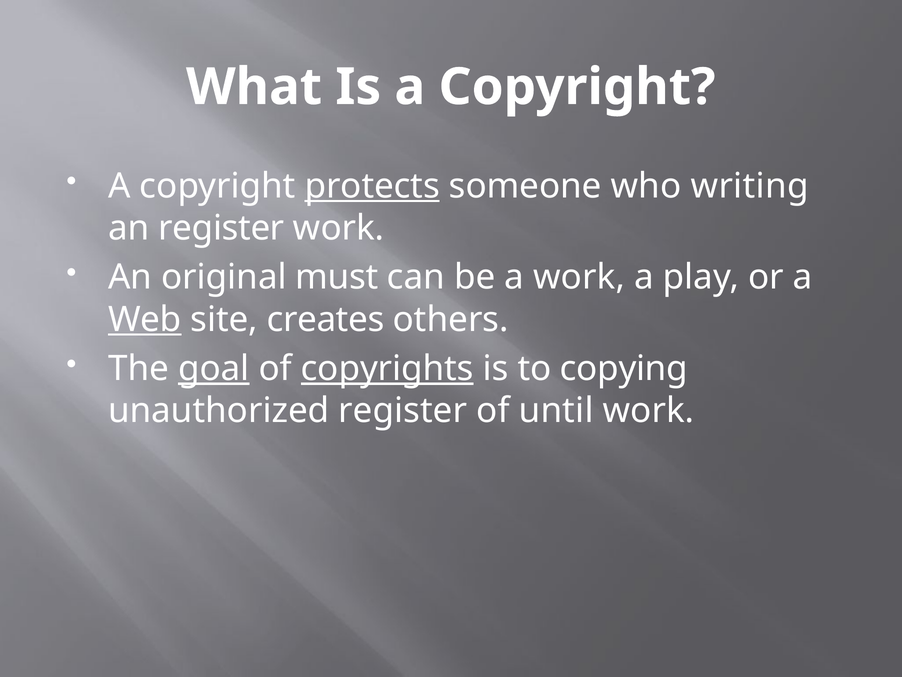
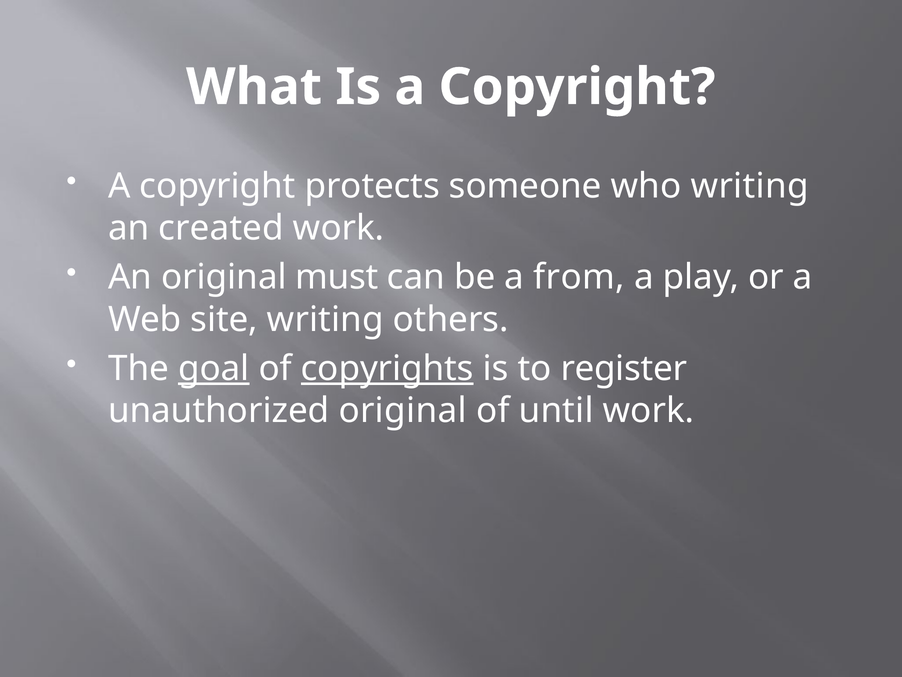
protects underline: present -> none
an register: register -> created
a work: work -> from
Web underline: present -> none
site creates: creates -> writing
copying: copying -> register
unauthorized register: register -> original
